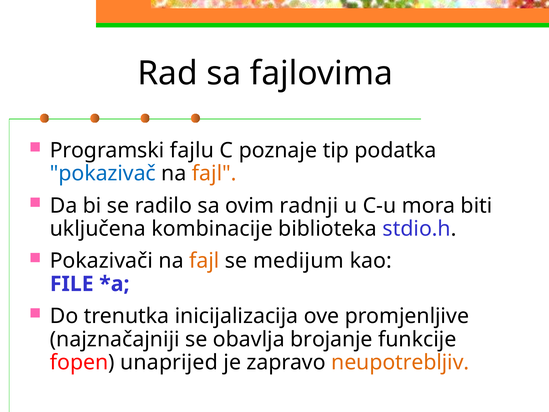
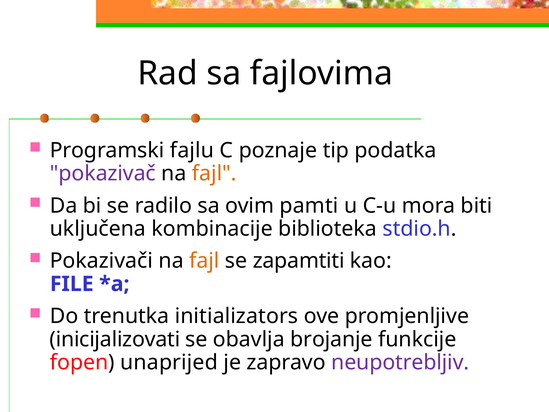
pokazivač colour: blue -> purple
radnji: radnji -> pamti
medijum: medijum -> zapamtiti
inicijalizacija: inicijalizacija -> initializators
najznačajniji: najznačajniji -> inicijalizovati
neupotrebljiv colour: orange -> purple
